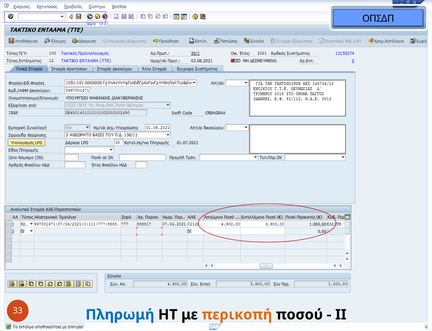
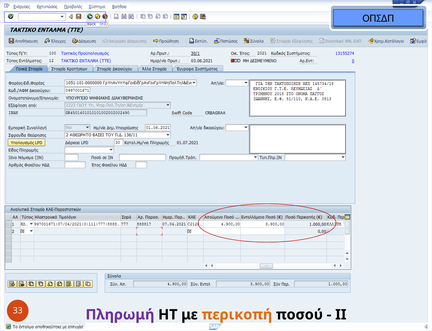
Πληρωμή colour: blue -> purple
